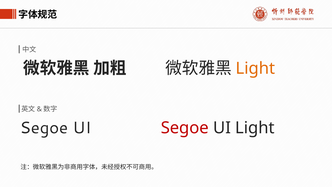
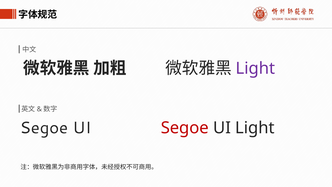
Light at (255, 68) colour: orange -> purple
